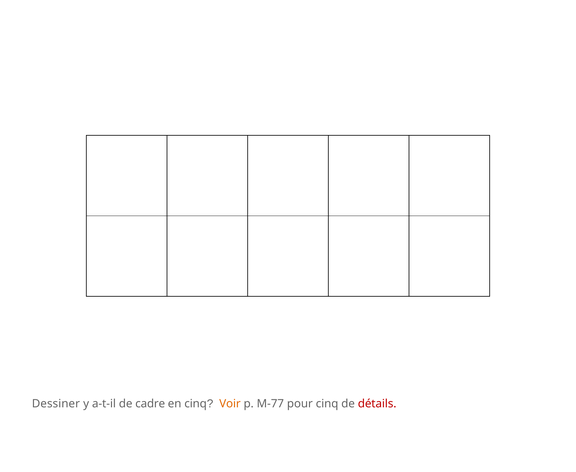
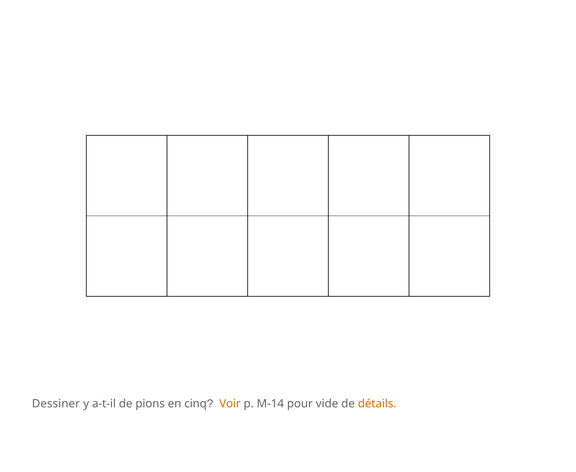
cadre: cadre -> pions
M-77: M-77 -> M-14
pour cinq: cinq -> vide
détails colour: red -> orange
